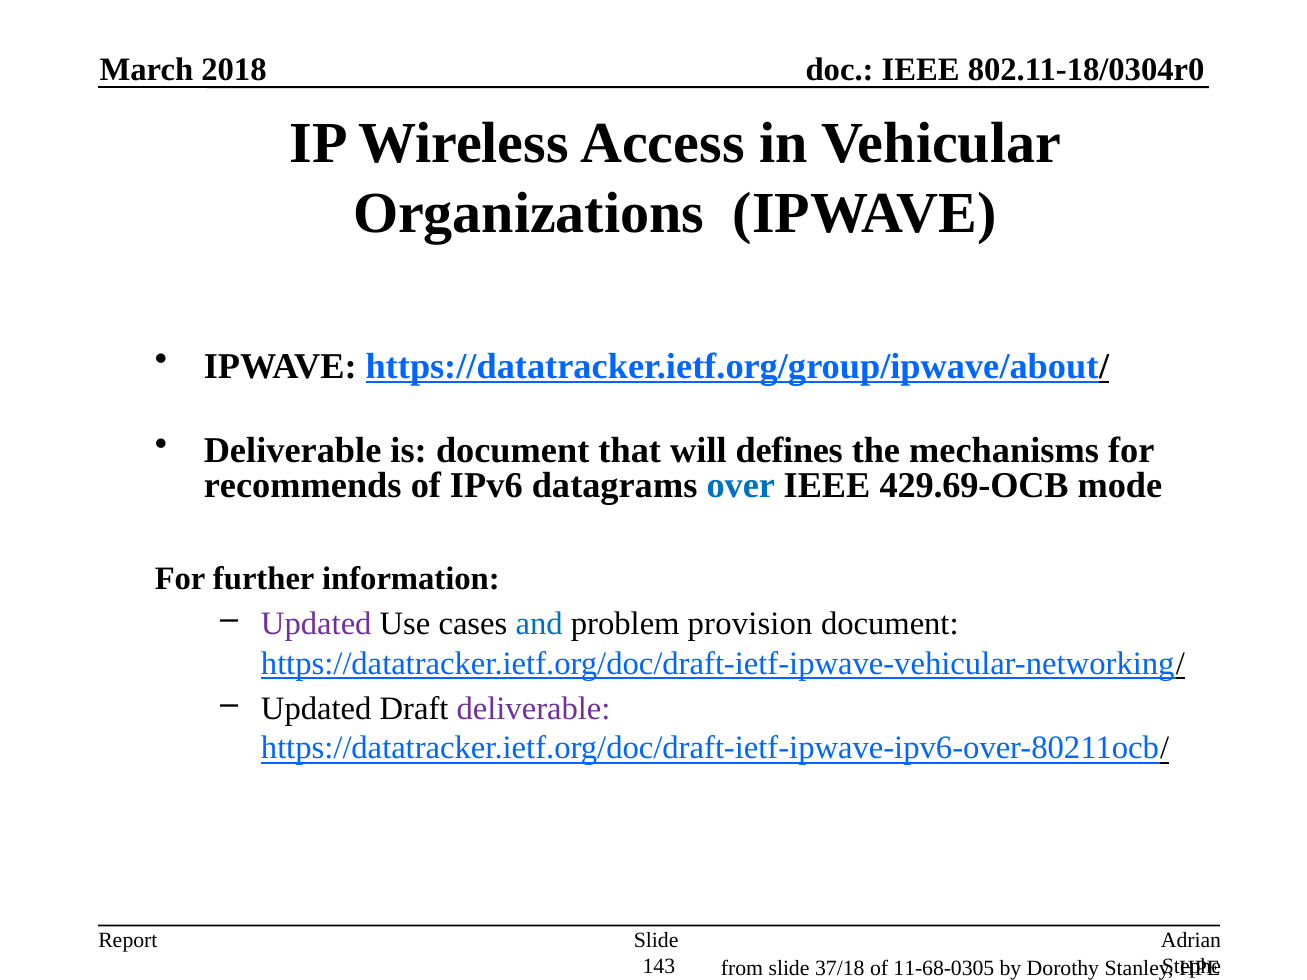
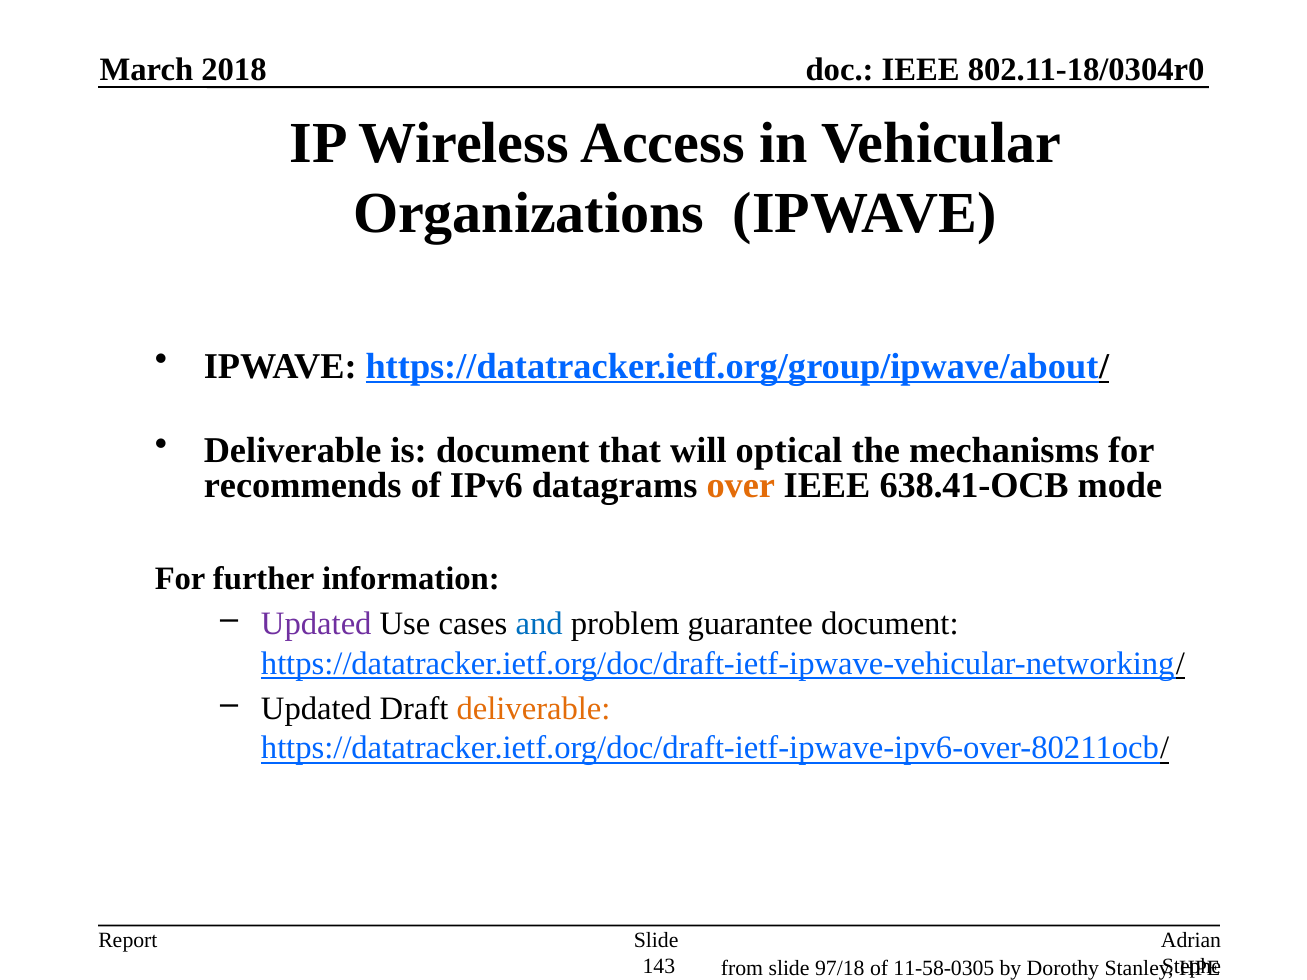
defines: defines -> optical
over colour: blue -> orange
429.69-OCB: 429.69-OCB -> 638.41-OCB
provision: provision -> guarantee
deliverable at (534, 709) colour: purple -> orange
37/18: 37/18 -> 97/18
11-68-0305: 11-68-0305 -> 11-58-0305
